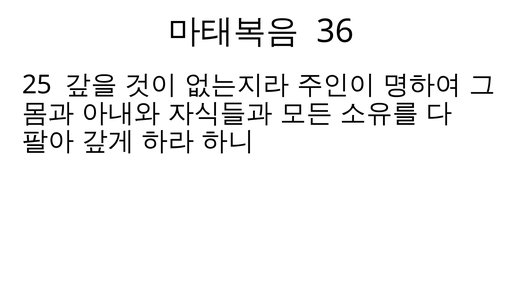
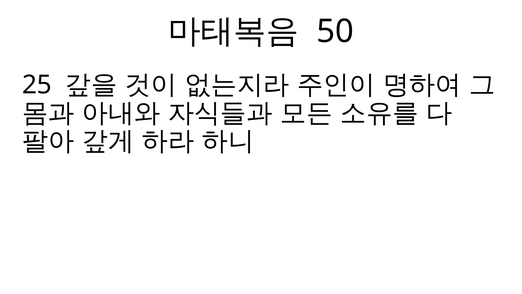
36: 36 -> 50
